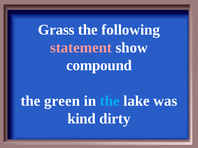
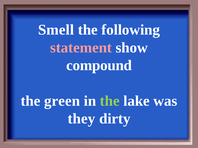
Grass: Grass -> Smell
the at (110, 101) colour: light blue -> light green
kind: kind -> they
